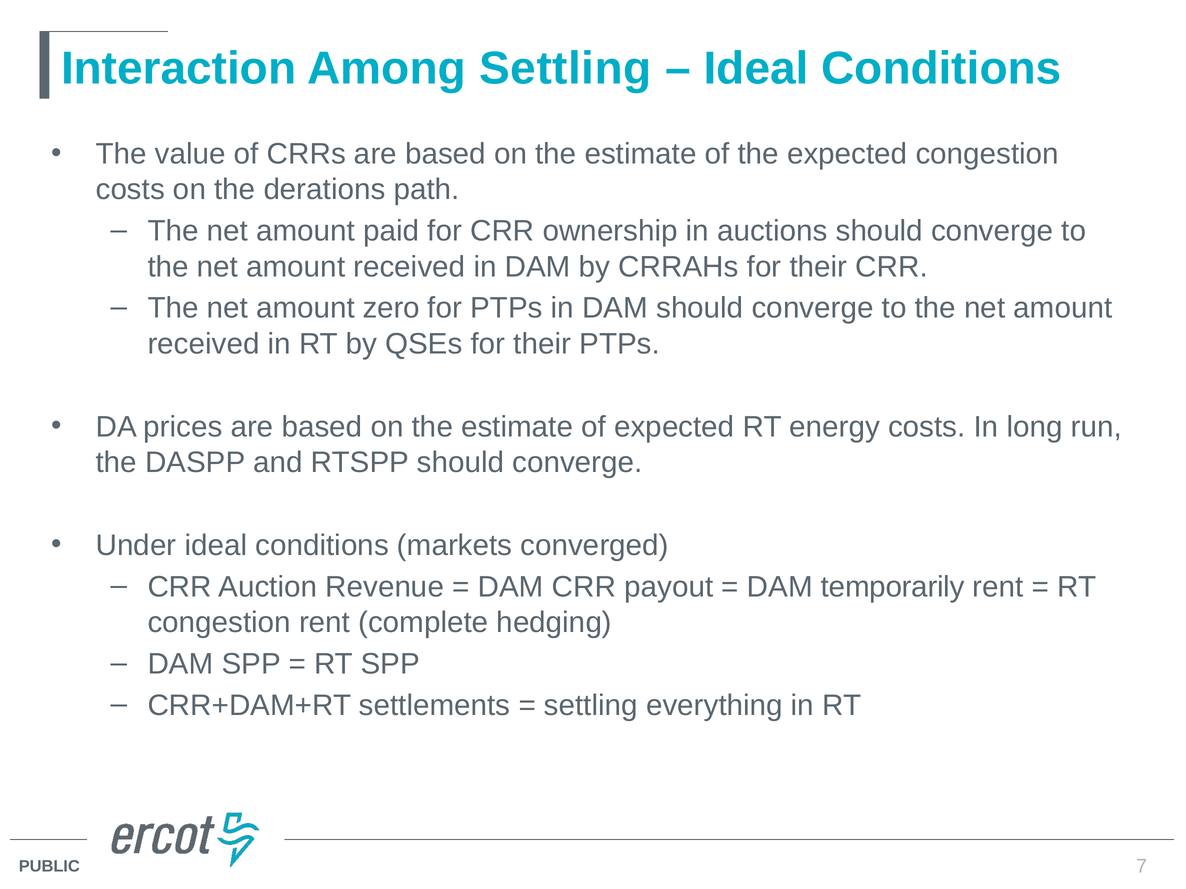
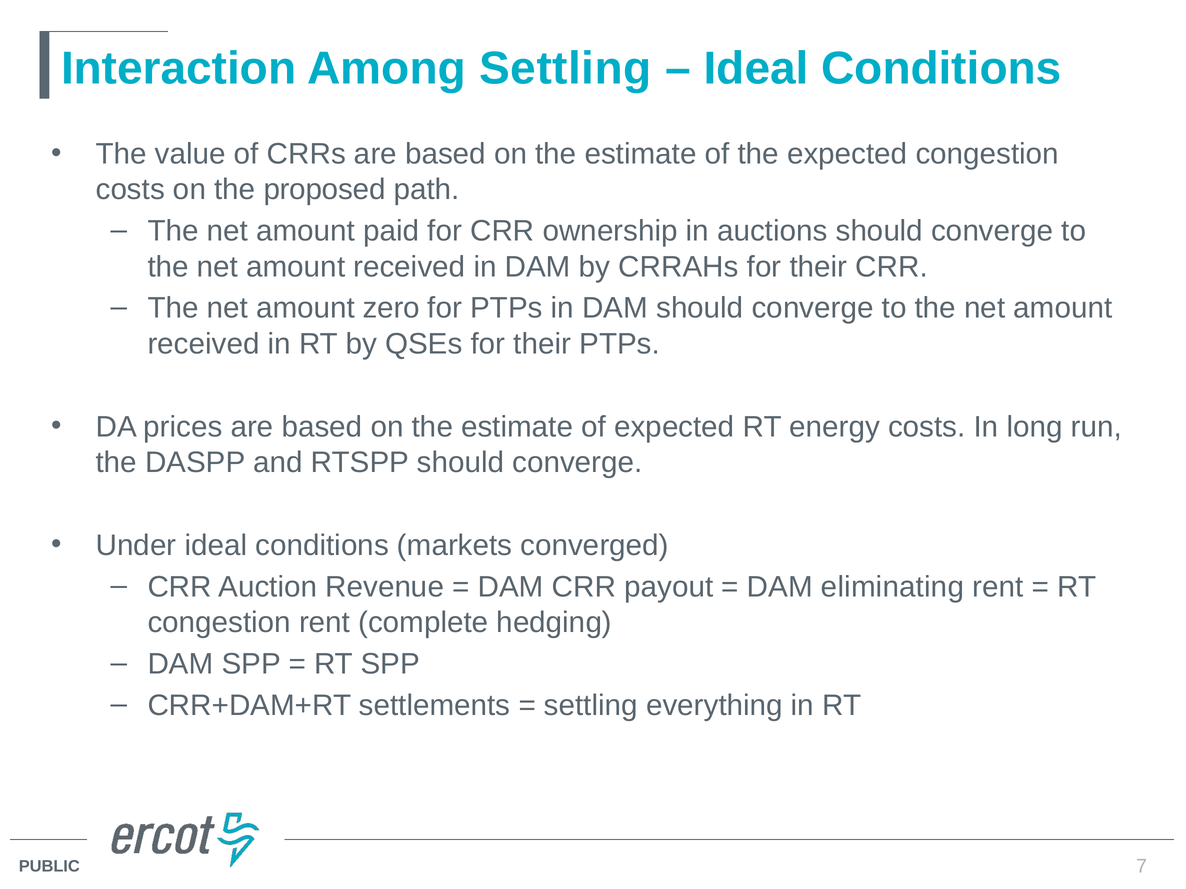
derations: derations -> proposed
temporarily: temporarily -> eliminating
